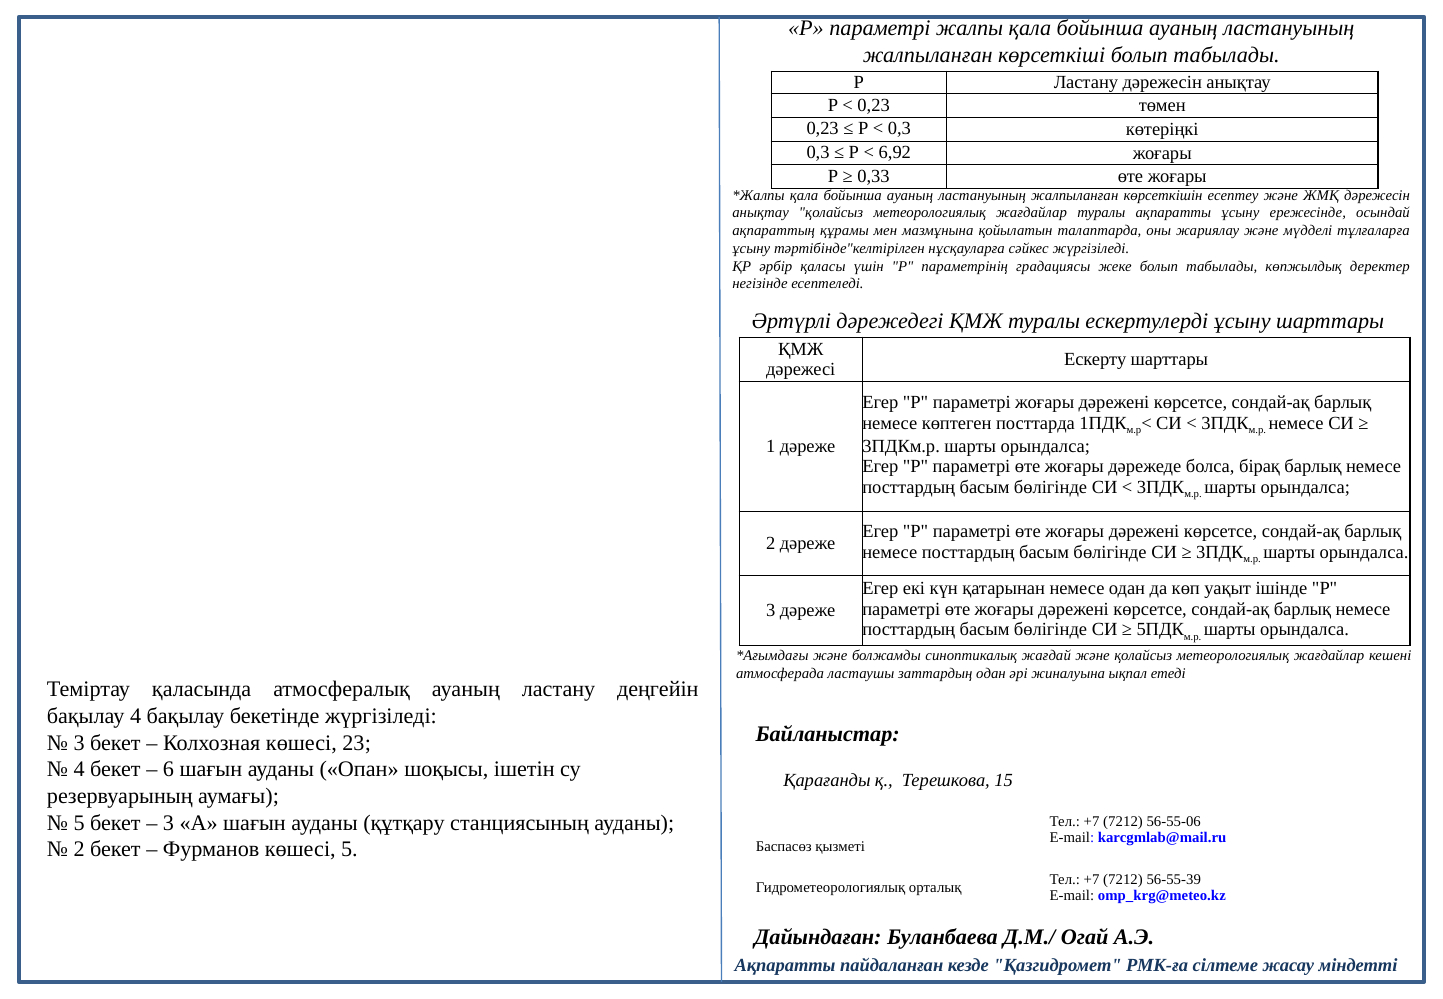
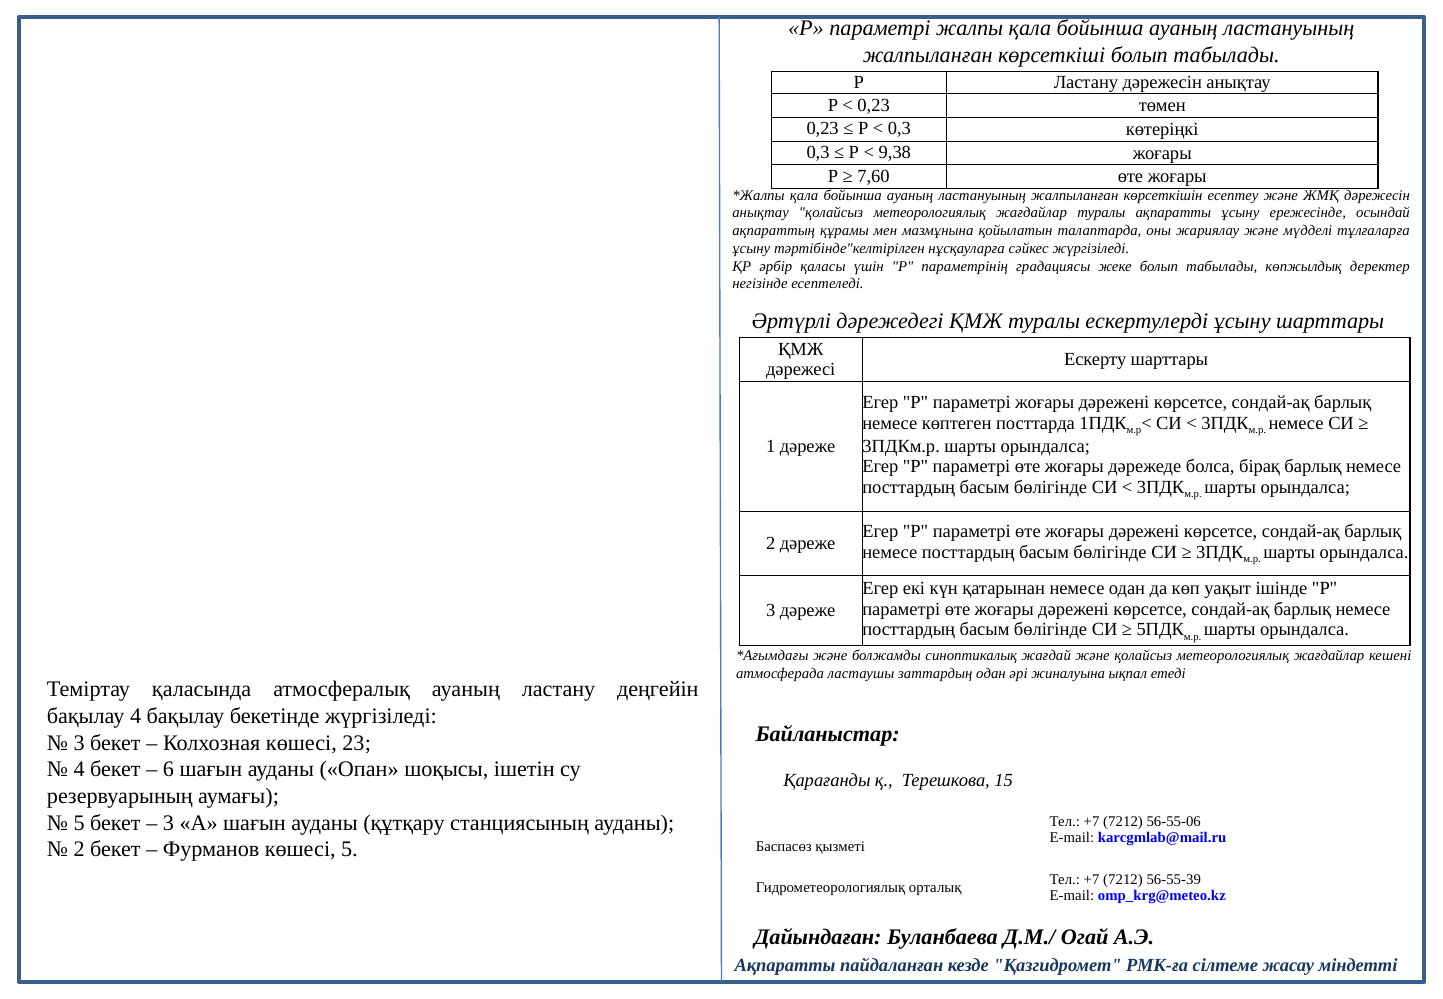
6,92: 6,92 -> 9,38
0,33: 0,33 -> 7,60
